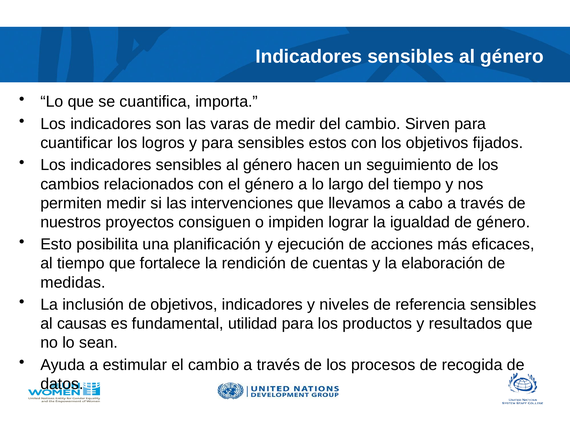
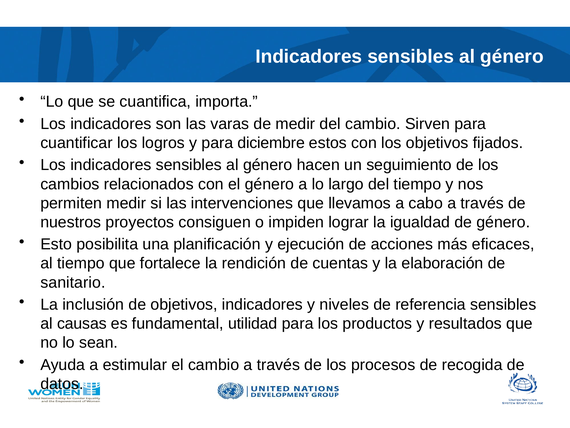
para sensibles: sensibles -> diciembre
medidas: medidas -> sanitario
